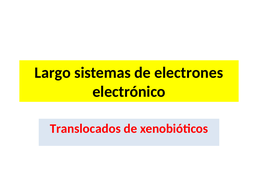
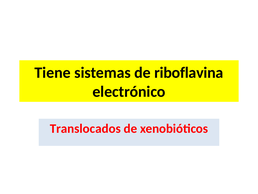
Largo: Largo -> Tiene
electrones: electrones -> riboflavina
